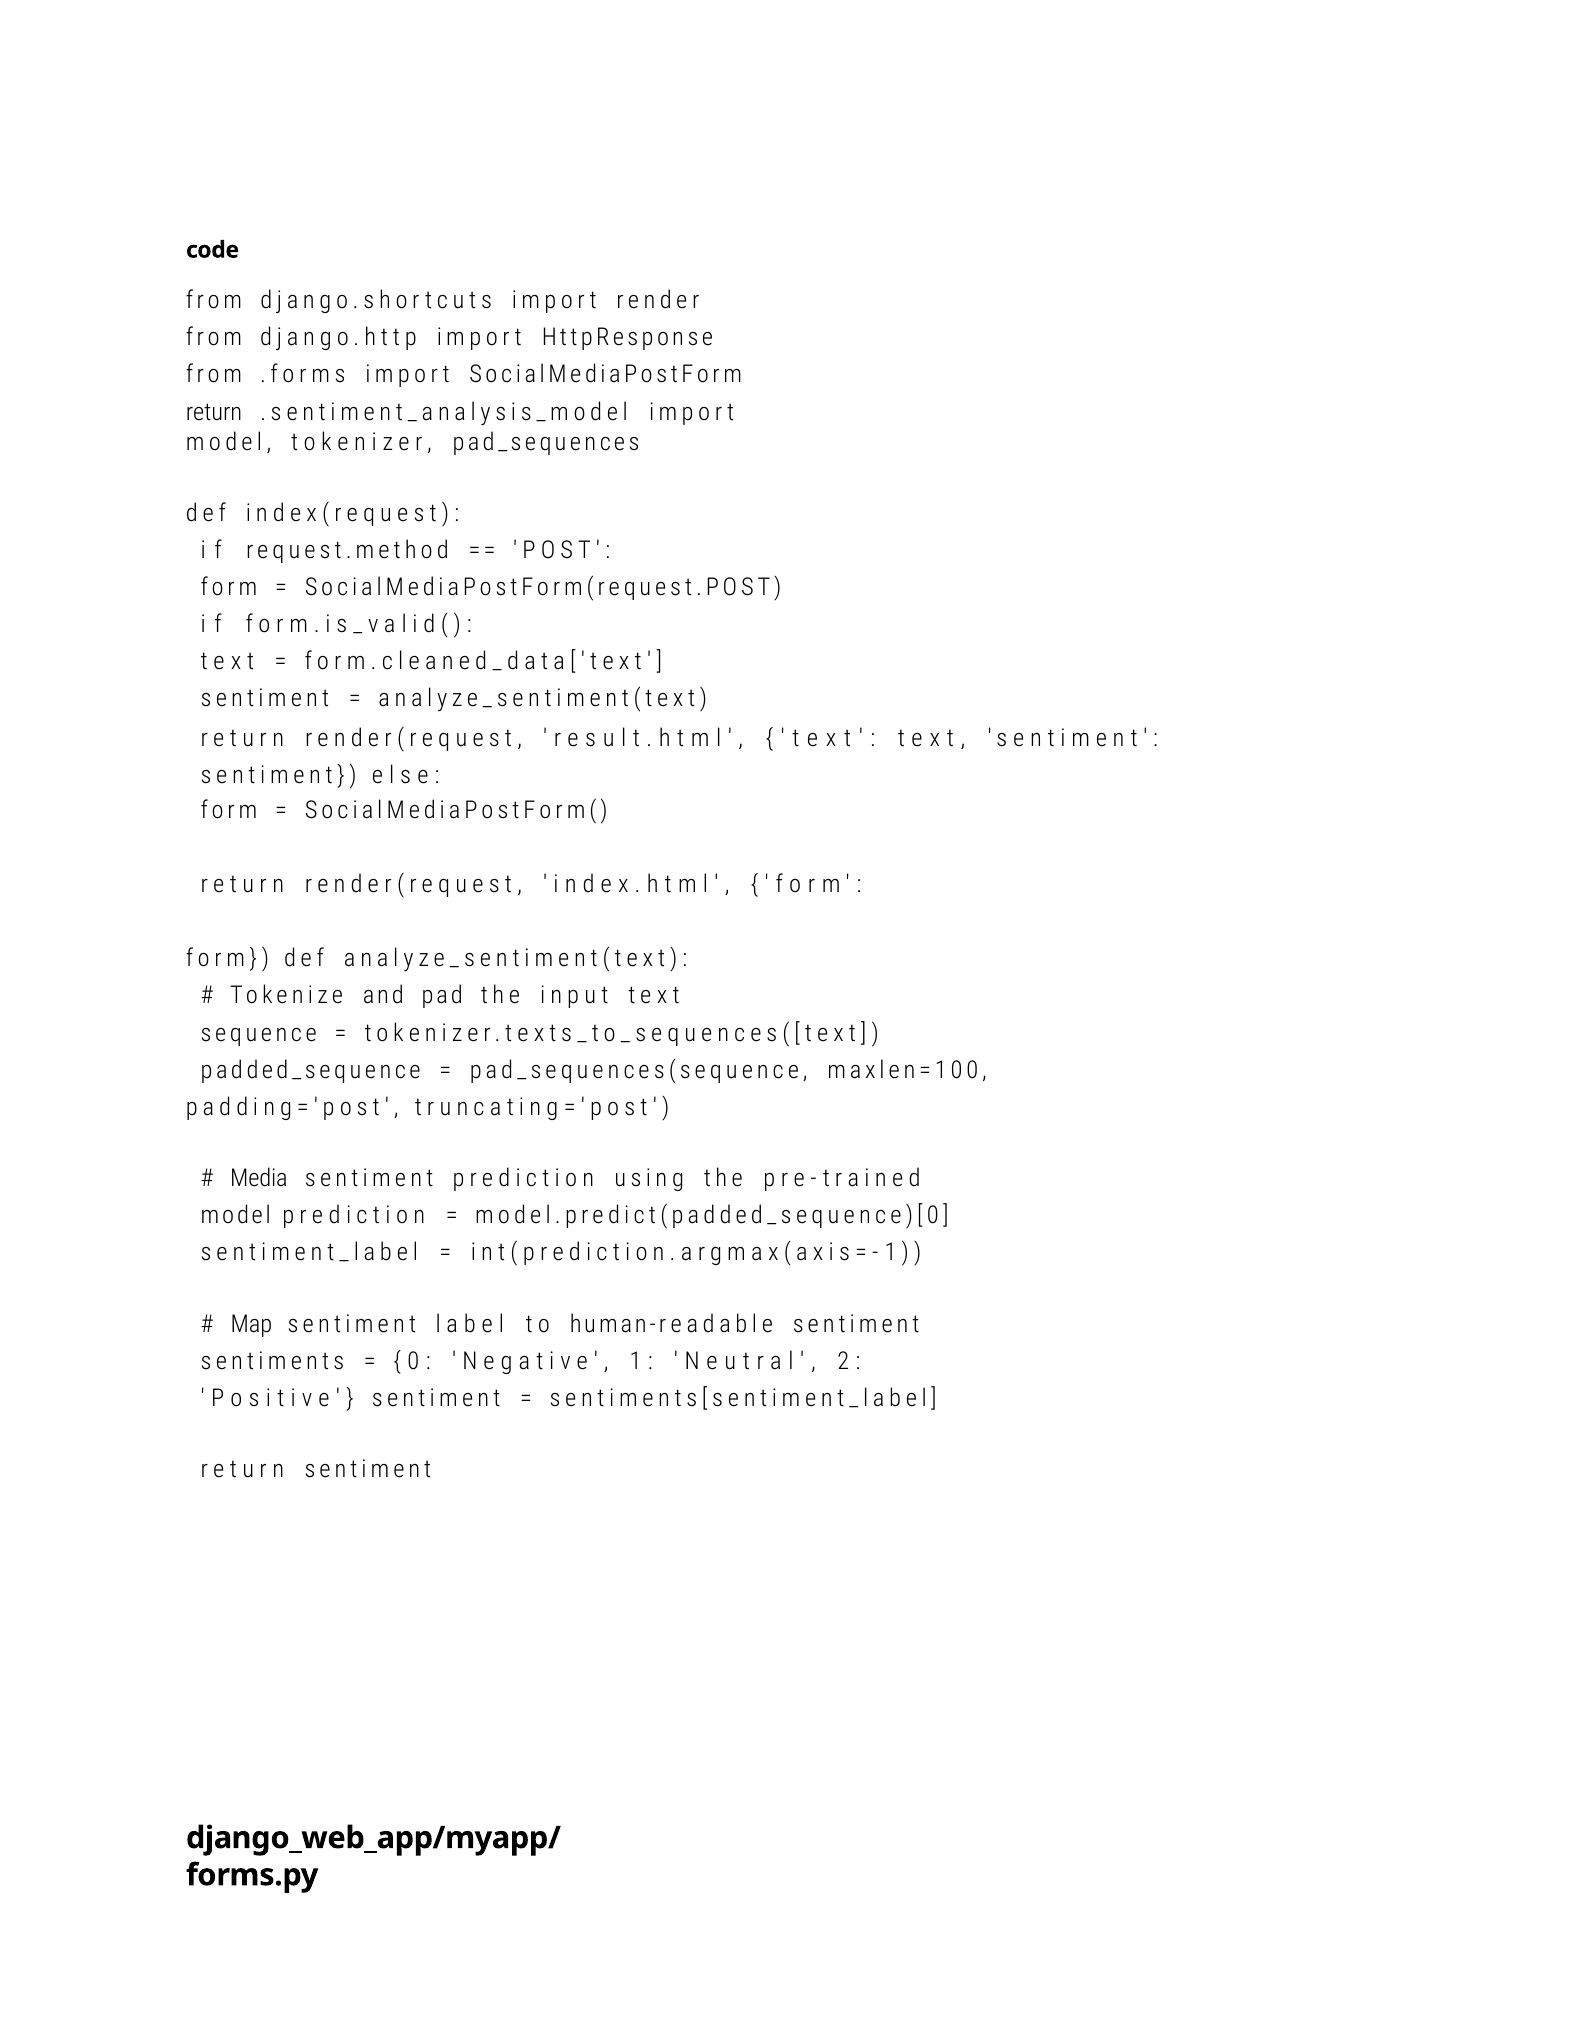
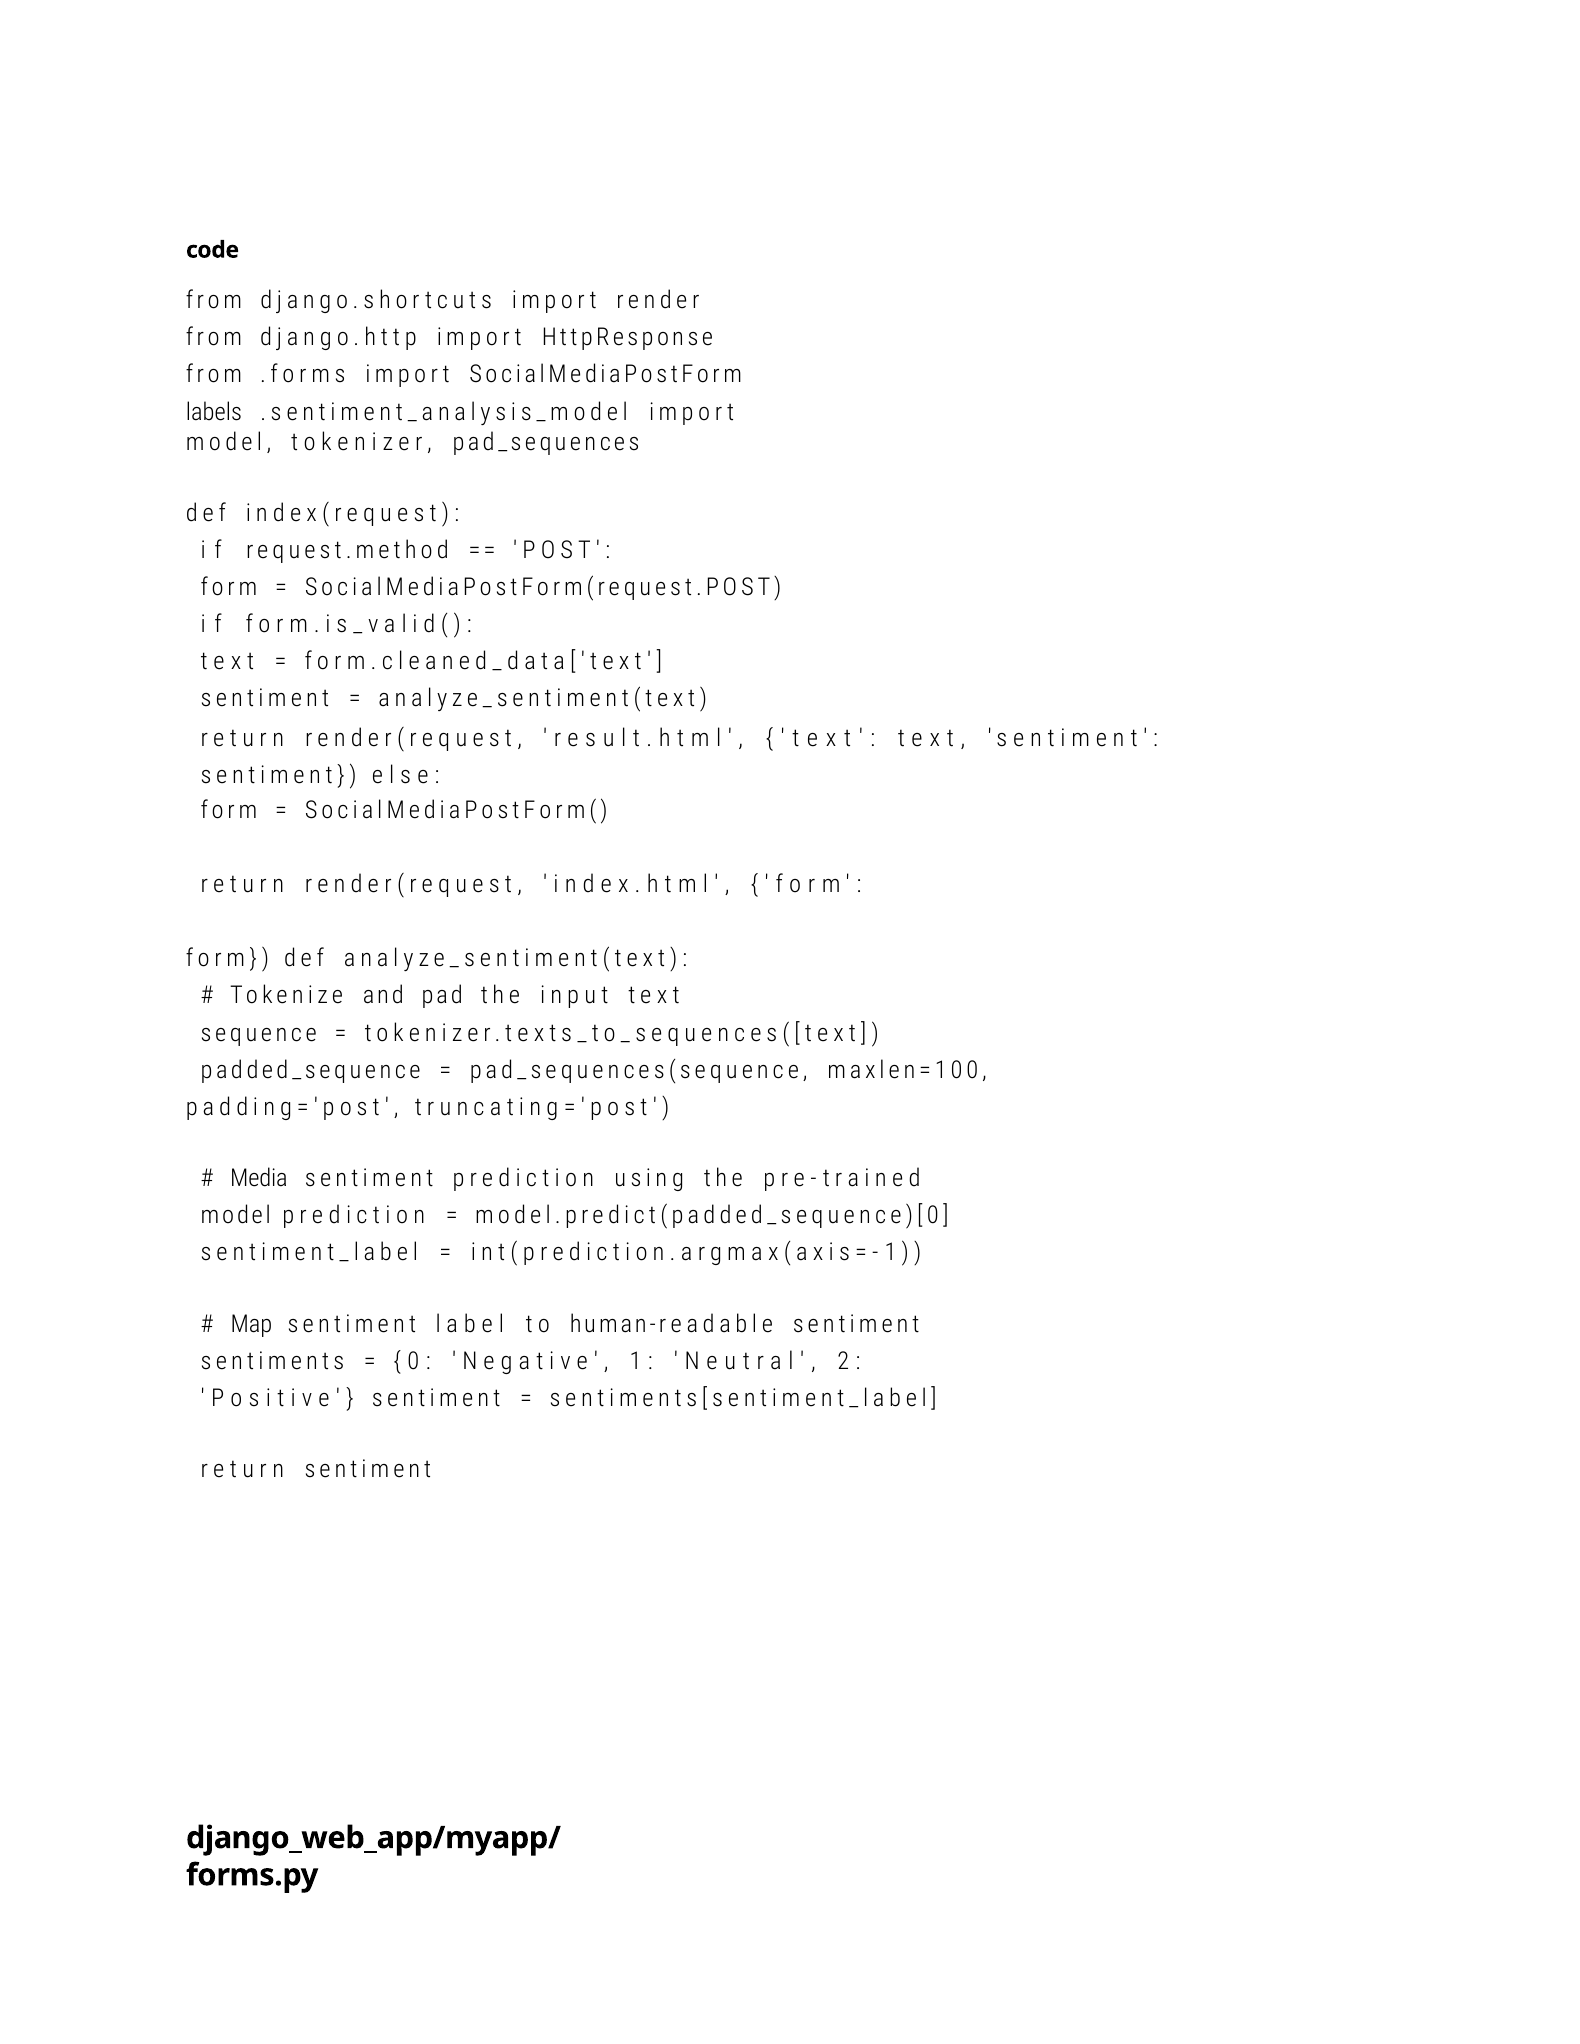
return at (214, 413): return -> labels
